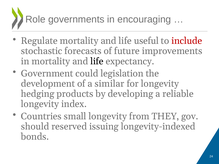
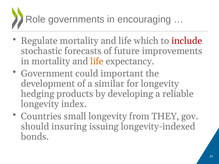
useful: useful -> which
life at (97, 61) colour: black -> orange
legislation: legislation -> important
reserved: reserved -> insuring
